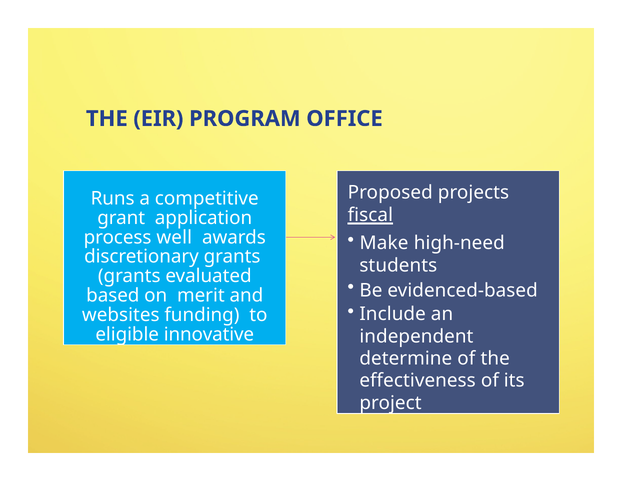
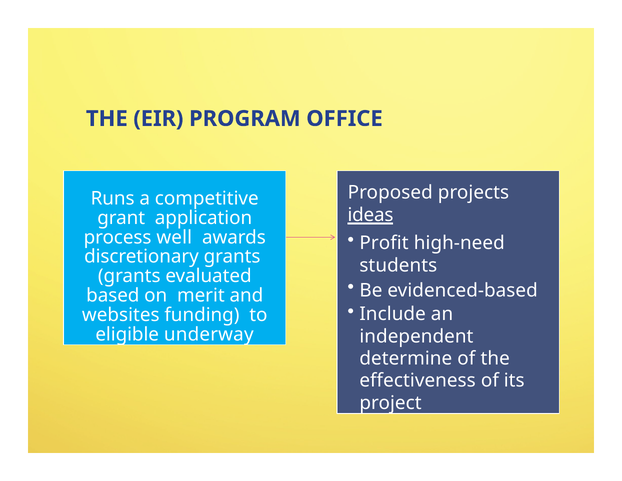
fiscal: fiscal -> ideas
Make: Make -> Profit
innovative: innovative -> underway
